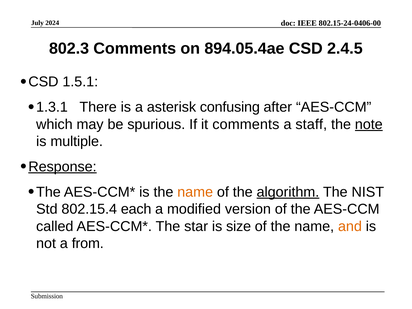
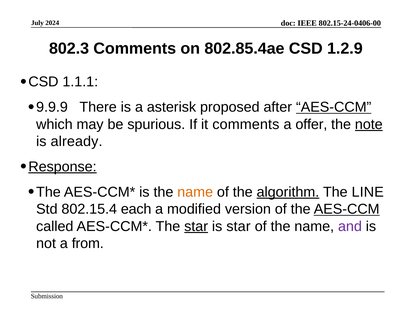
894.05.4ae: 894.05.4ae -> 802.85.4ae
2.4.5: 2.4.5 -> 1.2.9
1.5.1: 1.5.1 -> 1.1.1
1.3.1: 1.3.1 -> 9.9.9
confusing: confusing -> proposed
AES-CCM at (334, 107) underline: none -> present
staff: staff -> offer
multiple: multiple -> already
NIST: NIST -> LINE
AES-CCM at (347, 209) underline: none -> present
star at (196, 226) underline: none -> present
is size: size -> star
and colour: orange -> purple
